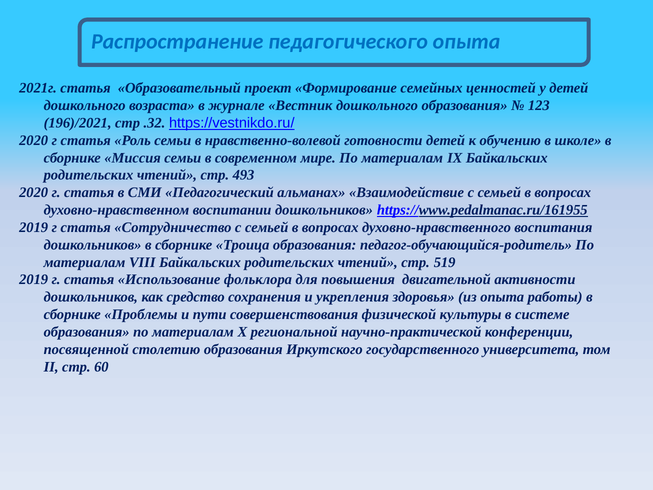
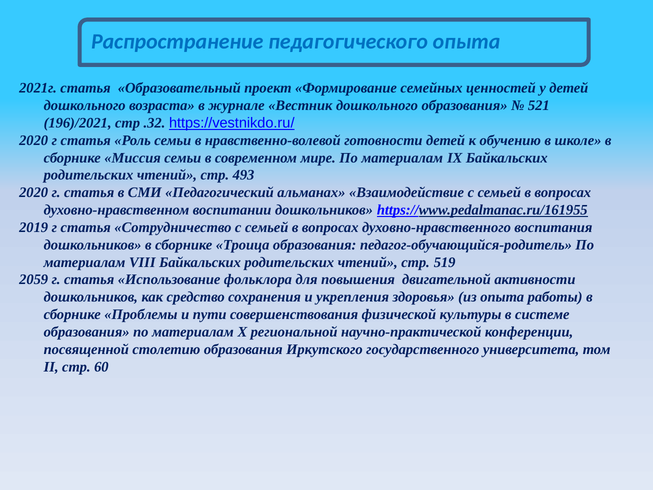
123: 123 -> 521
2019 at (34, 280): 2019 -> 2059
